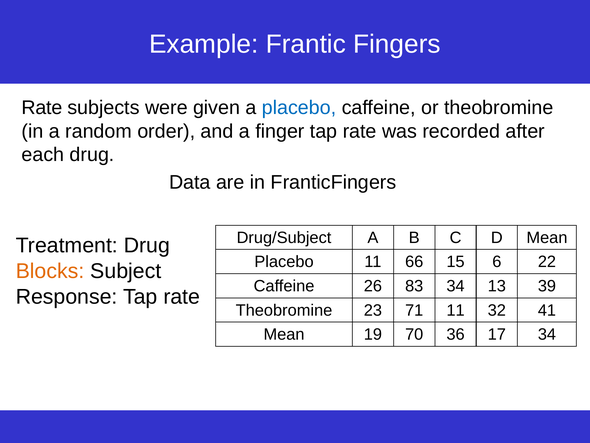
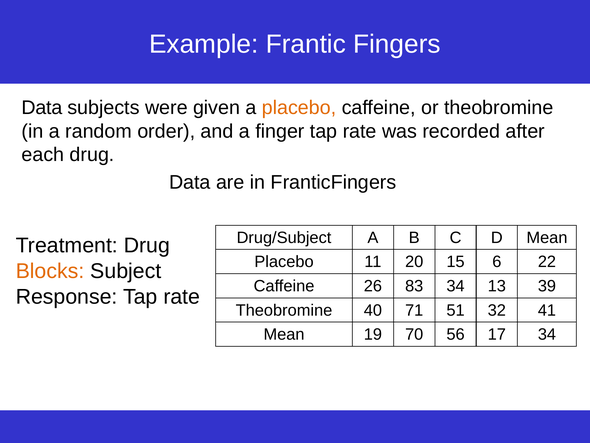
Rate at (42, 107): Rate -> Data
placebo at (299, 107) colour: blue -> orange
66: 66 -> 20
23: 23 -> 40
71 11: 11 -> 51
36: 36 -> 56
